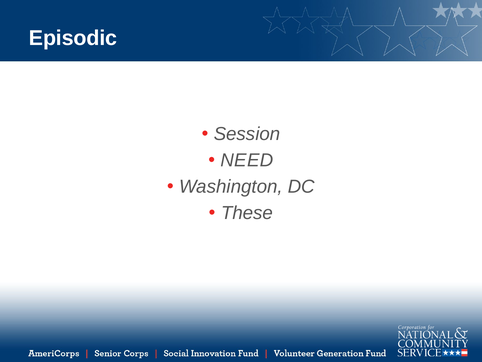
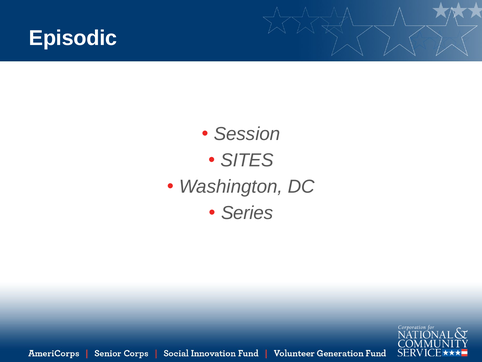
NEED: NEED -> SITES
These: These -> Series
